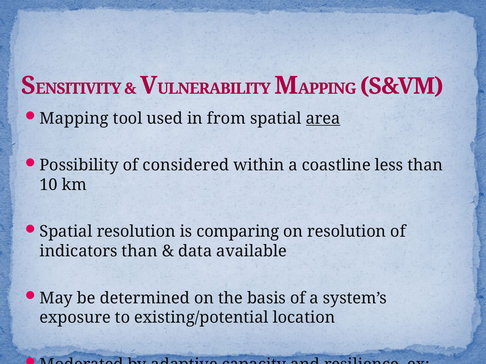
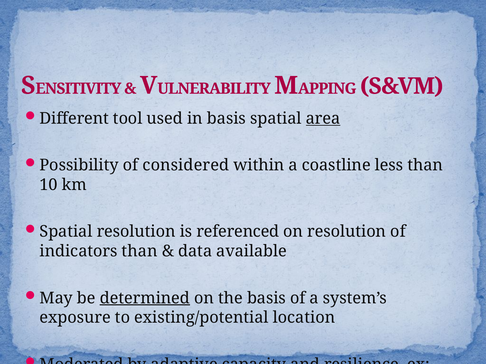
Mapping: Mapping -> Different
in from: from -> basis
comparing: comparing -> referenced
determined underline: none -> present
